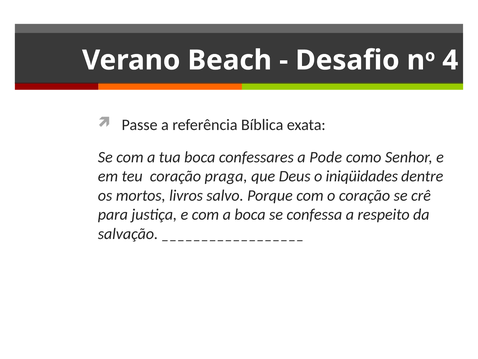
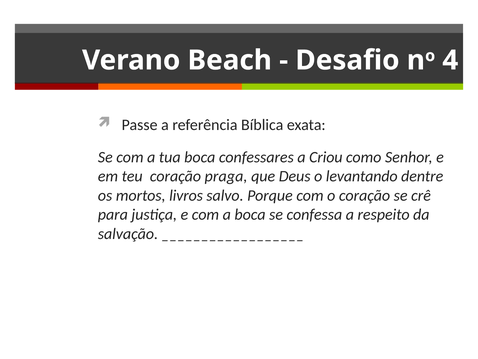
Pode: Pode -> Criou
iniqüidades: iniqüidades -> levantando
